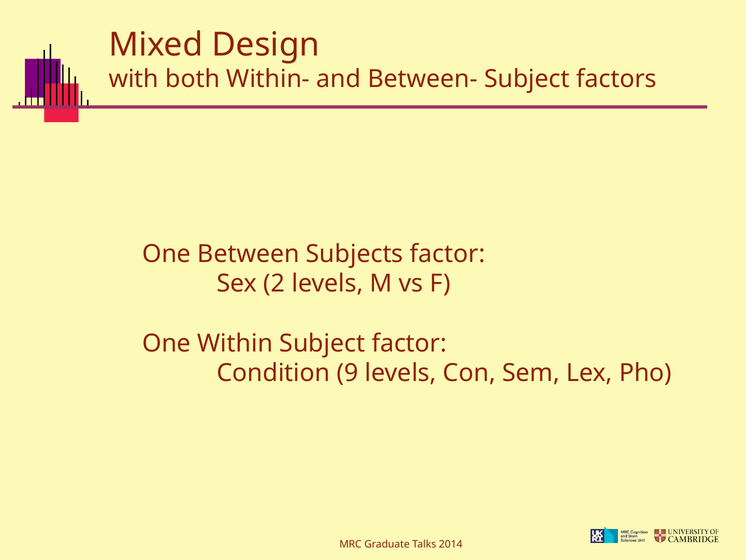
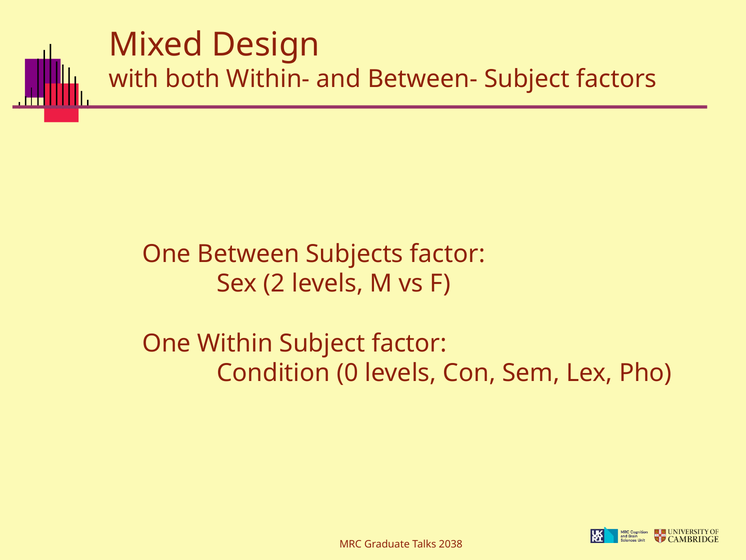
9: 9 -> 0
2014: 2014 -> 2038
